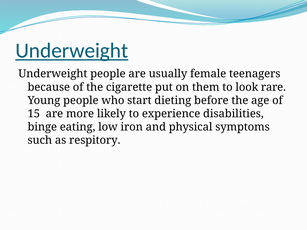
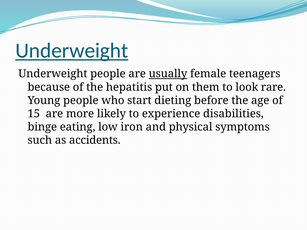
usually underline: none -> present
cigarette: cigarette -> hepatitis
respitory: respitory -> accidents
